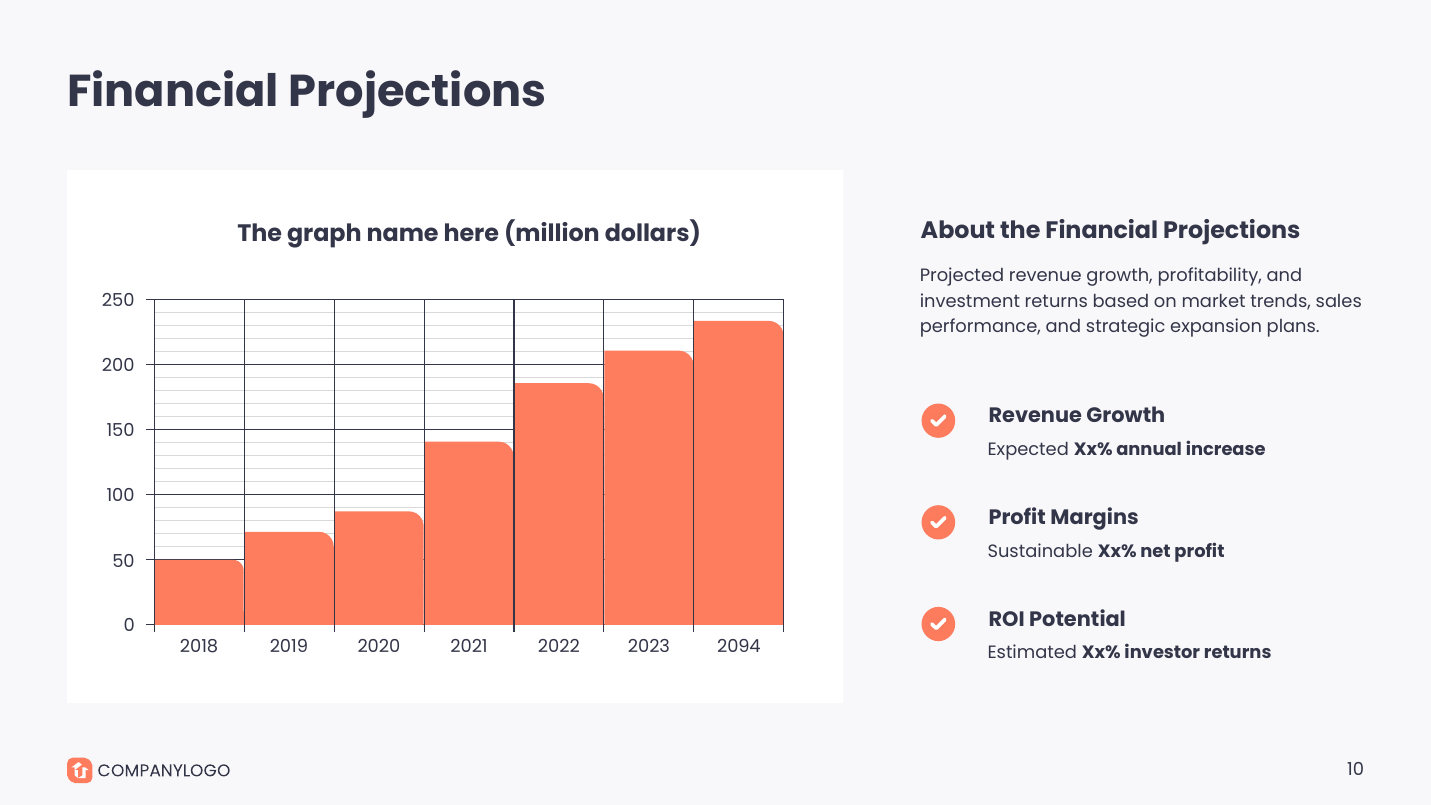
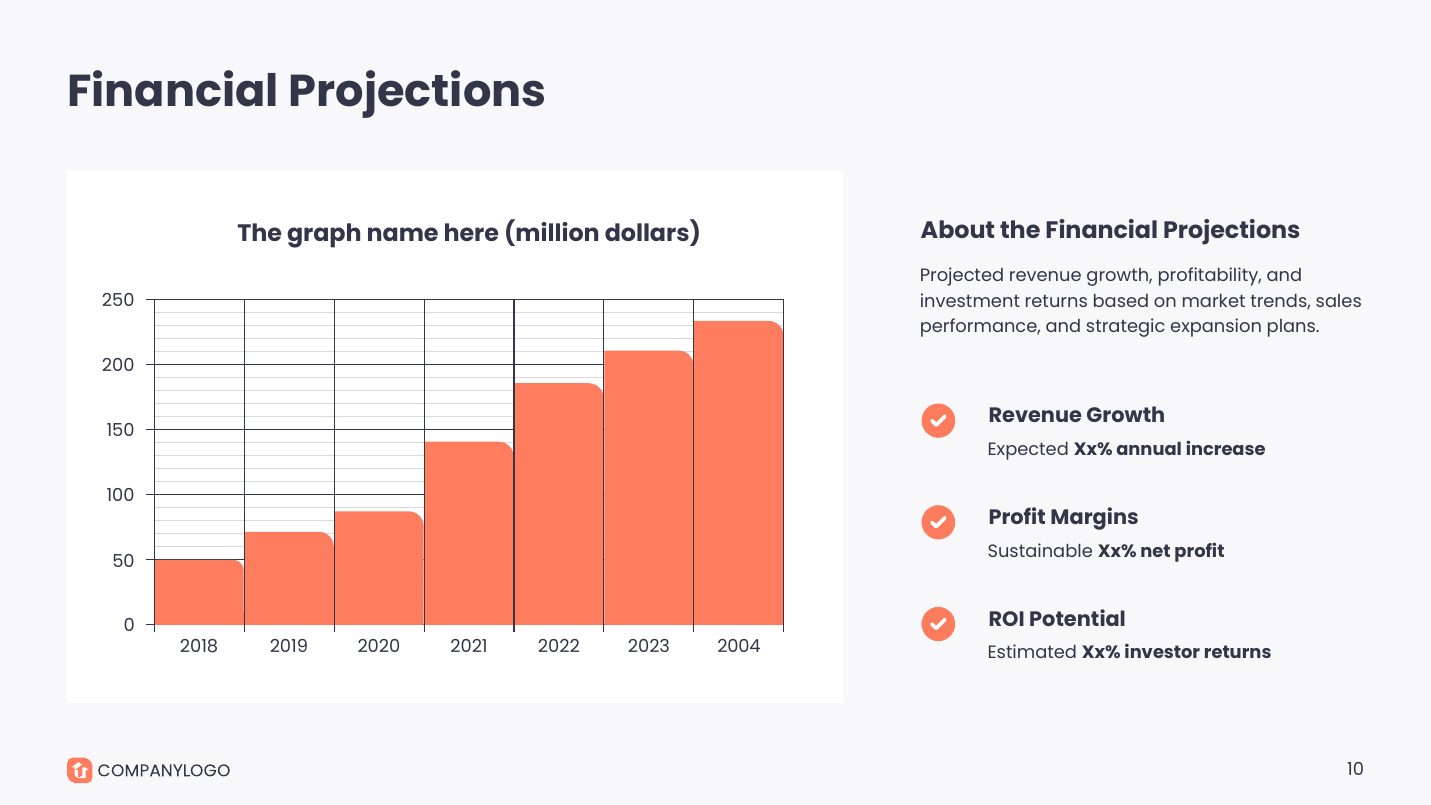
2094: 2094 -> 2004
